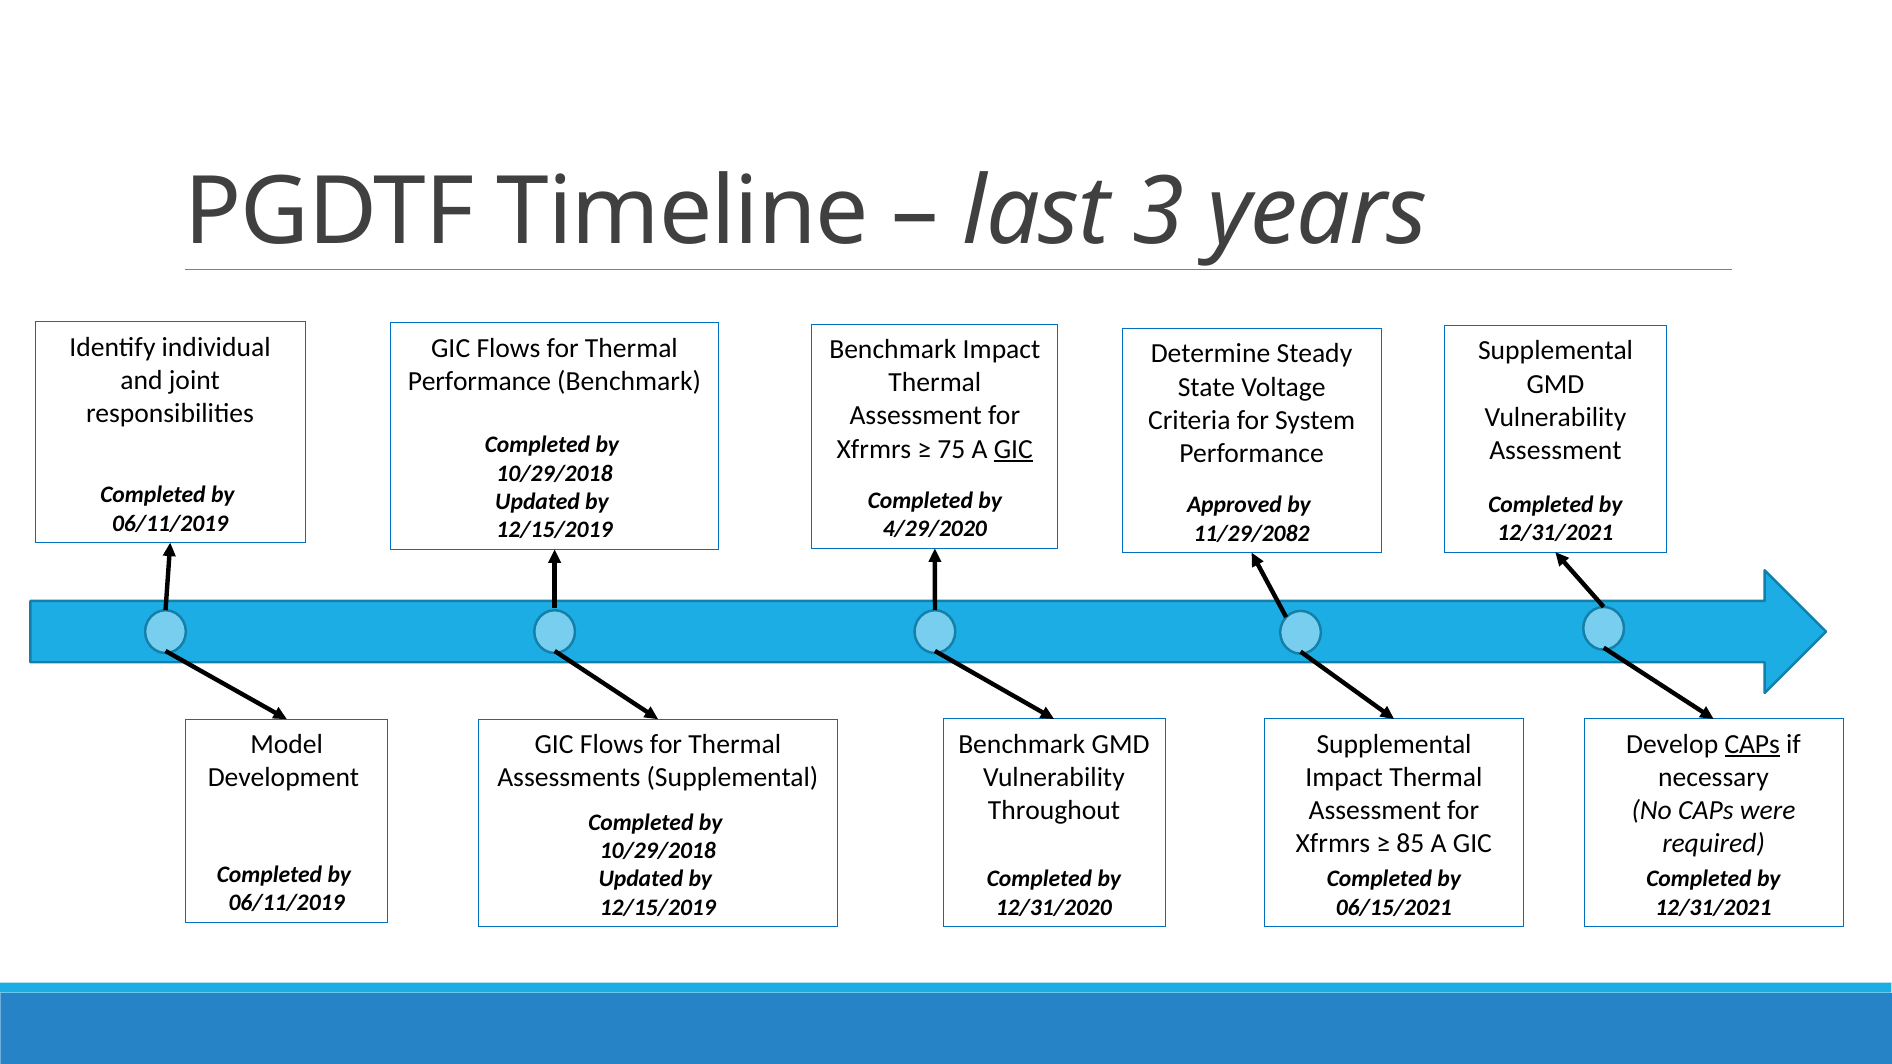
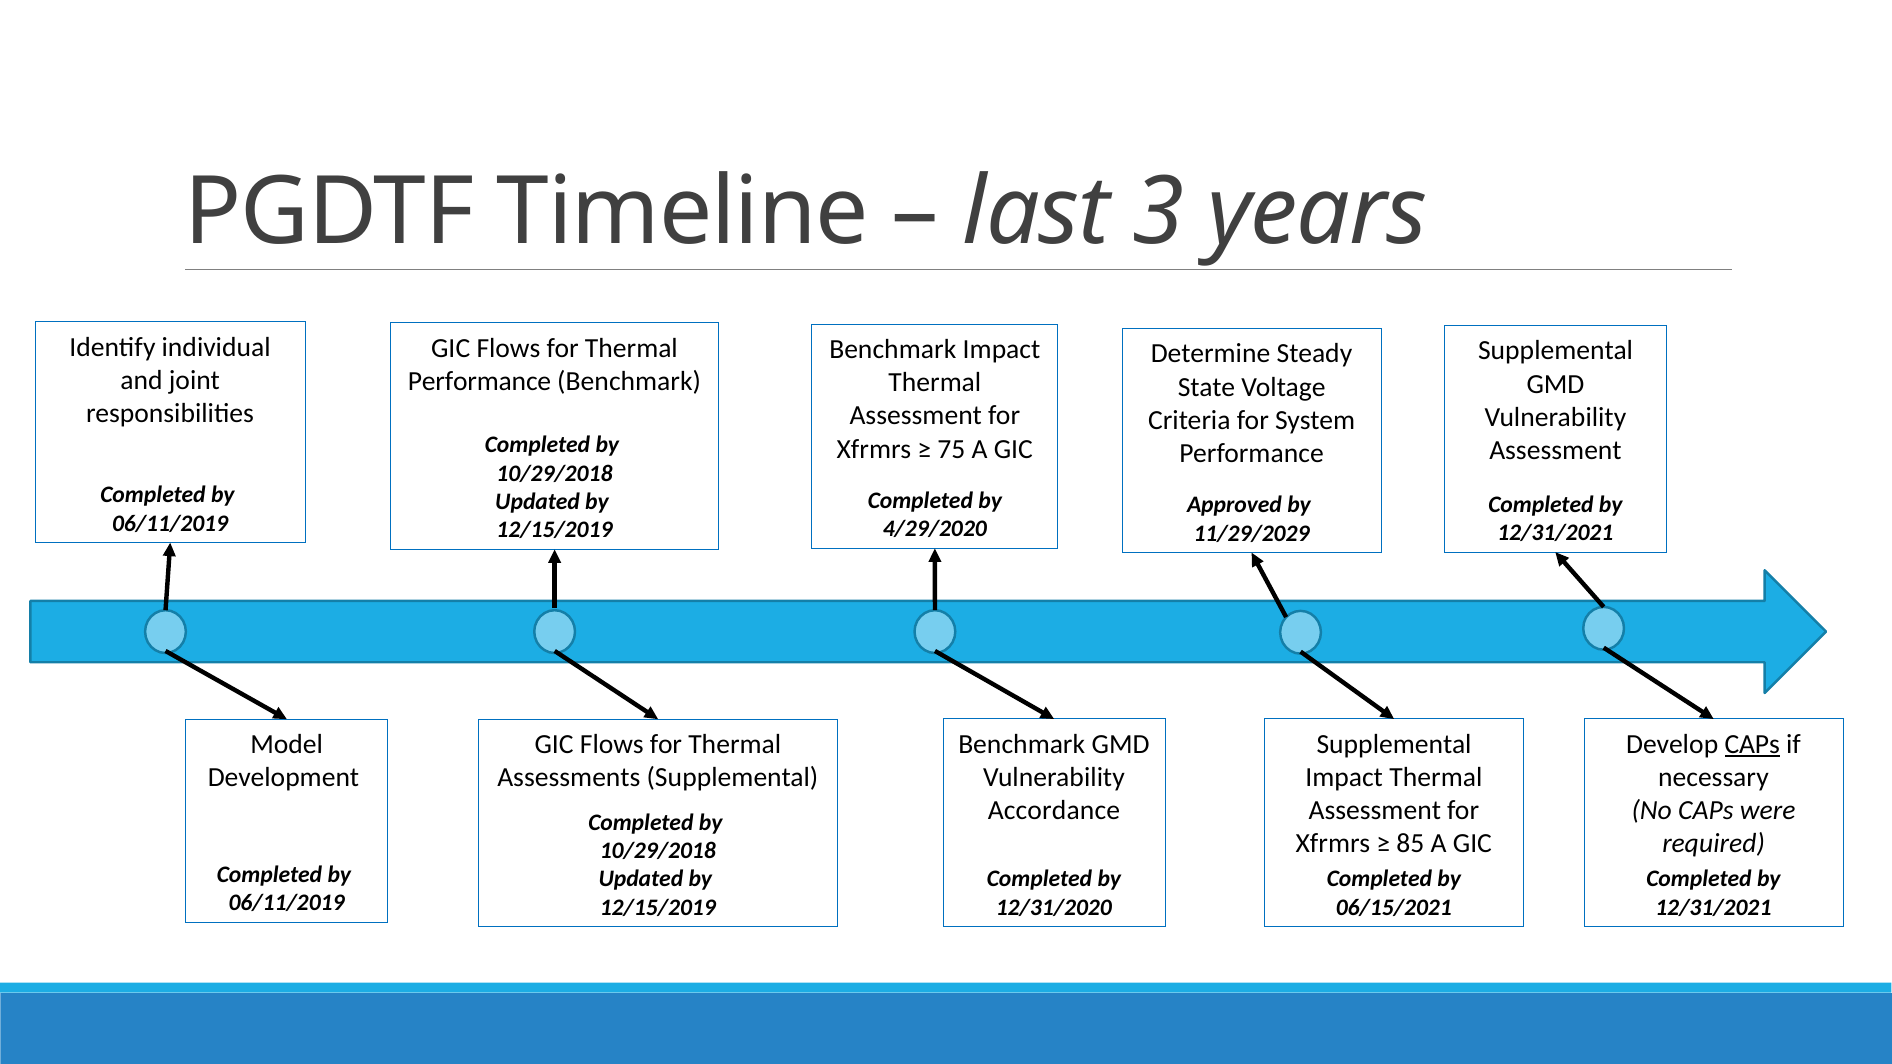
GIC at (1013, 449) underline: present -> none
11/29/2082: 11/29/2082 -> 11/29/2029
Throughout: Throughout -> Accordance
